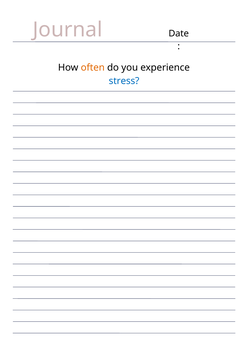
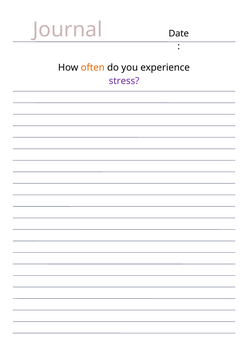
stress colour: blue -> purple
